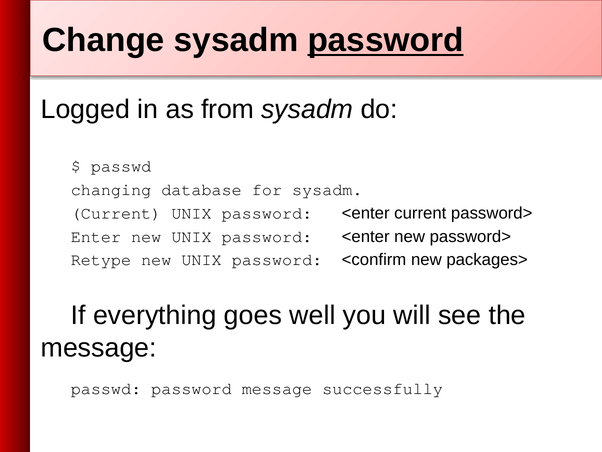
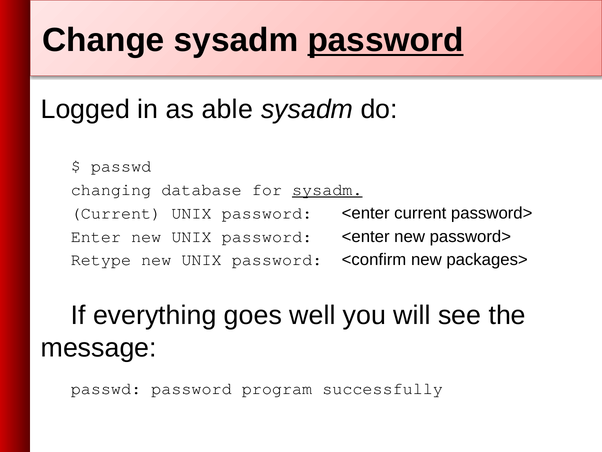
from: from -> able
sysadm at (327, 189) underline: none -> present
password message: message -> program
